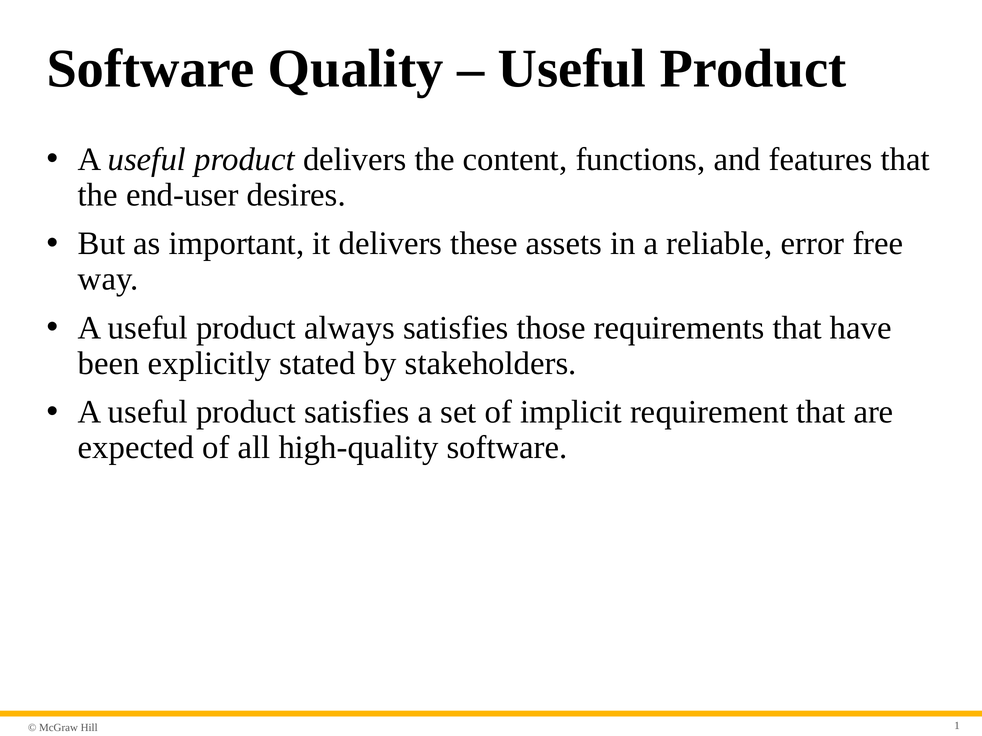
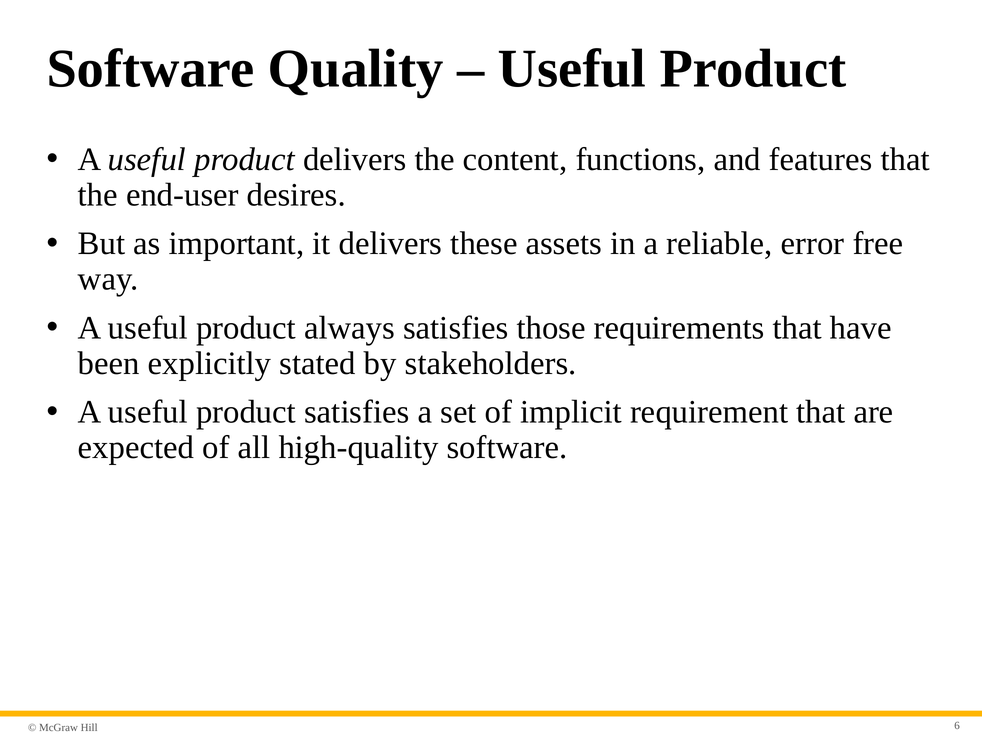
1: 1 -> 6
